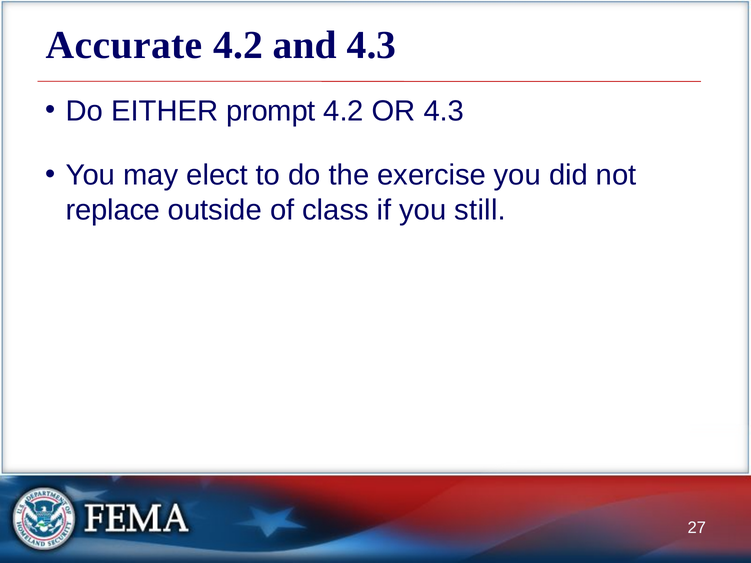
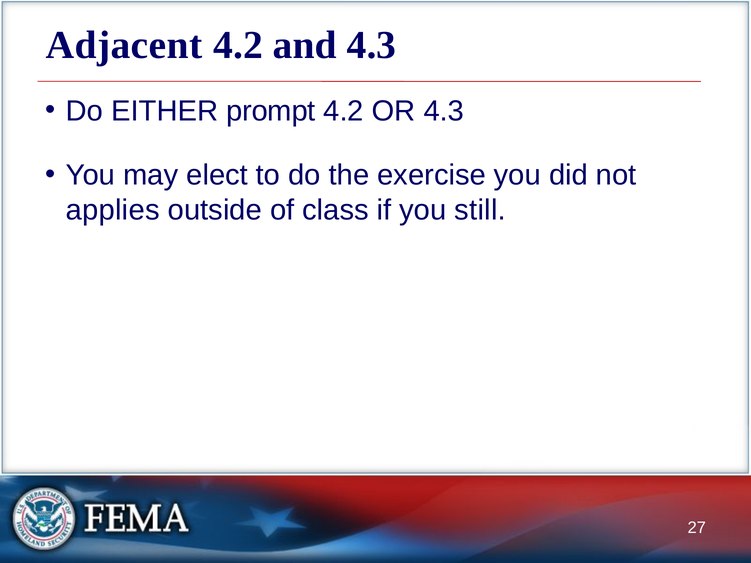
Accurate: Accurate -> Adjacent
replace: replace -> applies
